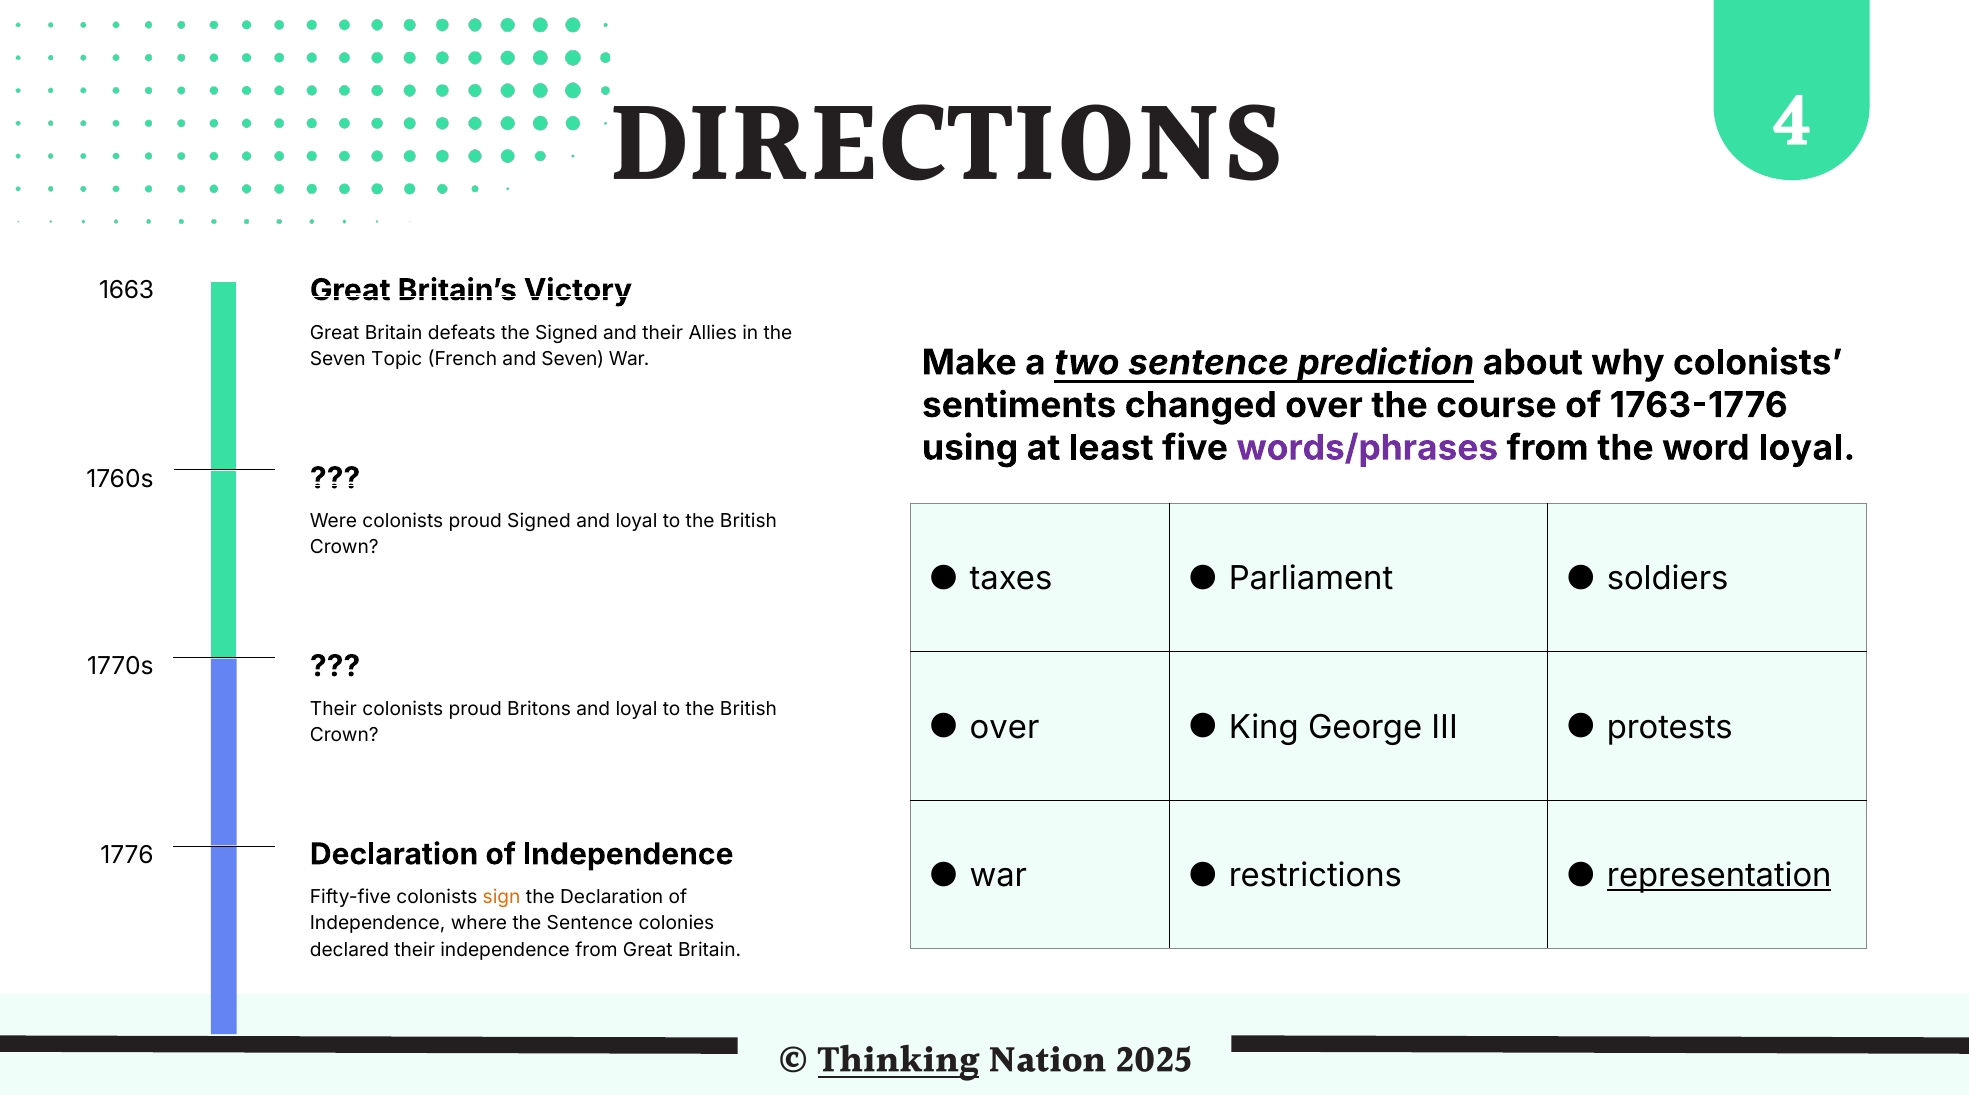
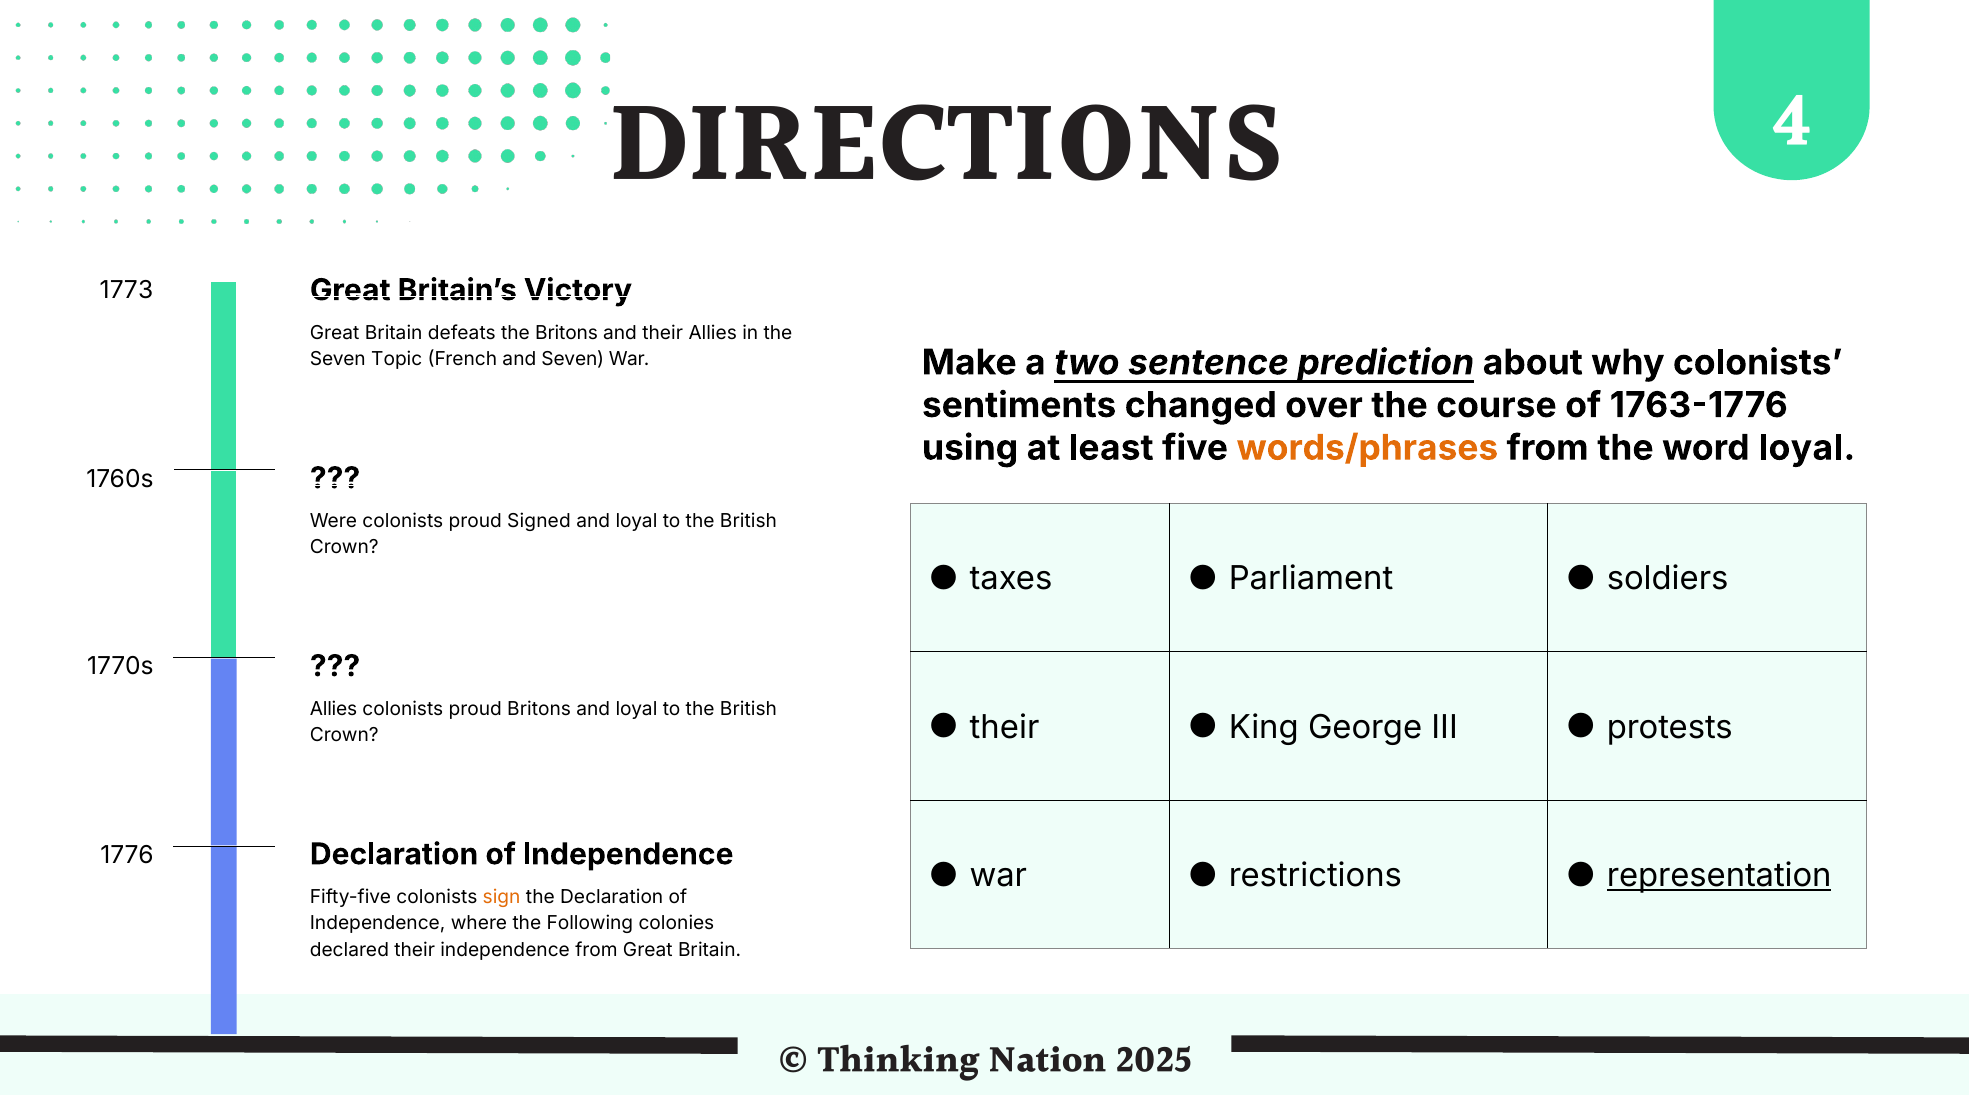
1663: 1663 -> 1773
the Signed: Signed -> Britons
words/phrases colour: purple -> orange
Their at (333, 709): Their -> Allies
over at (1004, 727): over -> their
the Sentence: Sentence -> Following
Thinking underline: present -> none
